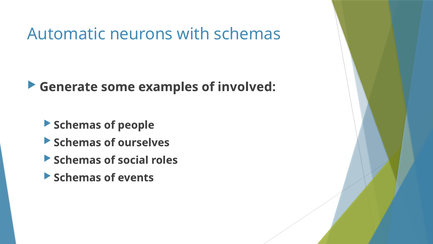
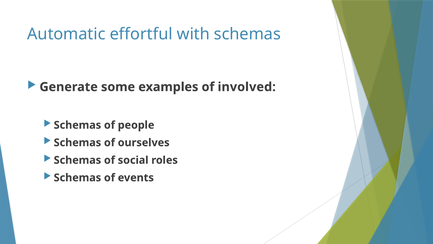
neurons: neurons -> effortful
